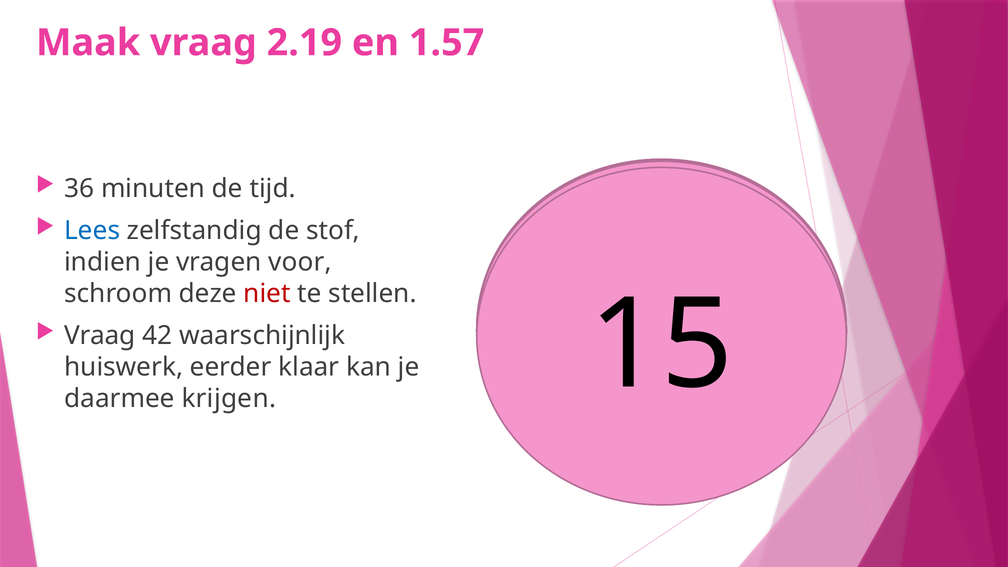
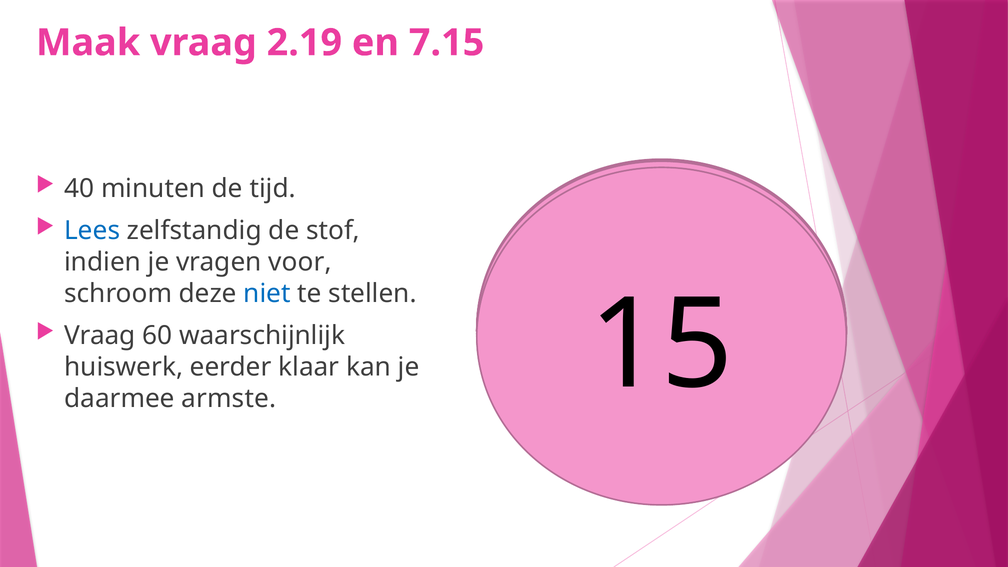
1.57: 1.57 -> 7.15
36: 36 -> 40
niet colour: red -> blue
42: 42 -> 60
krijgen: krijgen -> armste
